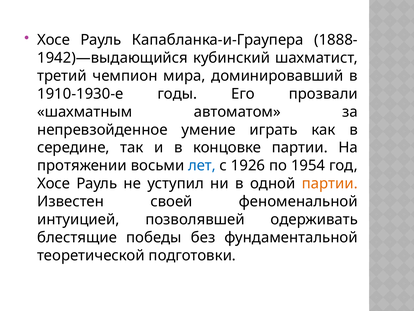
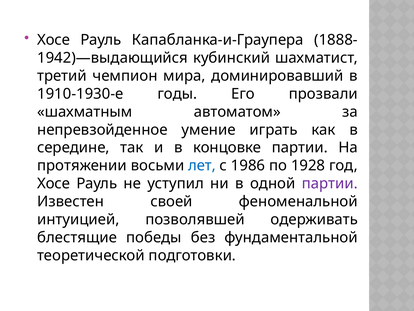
1926: 1926 -> 1986
1954: 1954 -> 1928
партии at (330, 183) colour: orange -> purple
